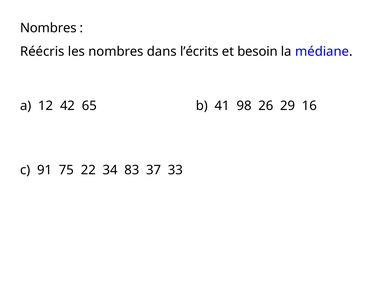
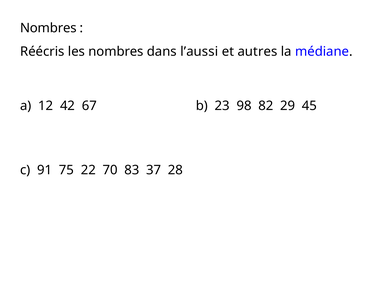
l’écrits: l’écrits -> l’aussi
besoin: besoin -> autres
65: 65 -> 67
41: 41 -> 23
26: 26 -> 82
16: 16 -> 45
34: 34 -> 70
33: 33 -> 28
